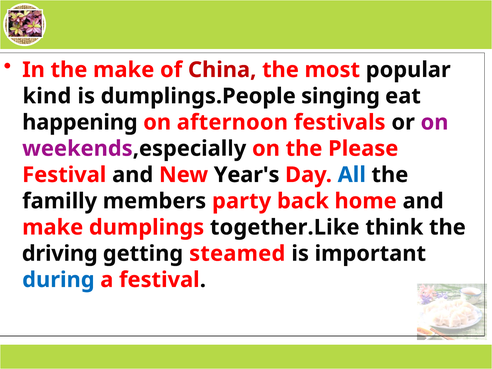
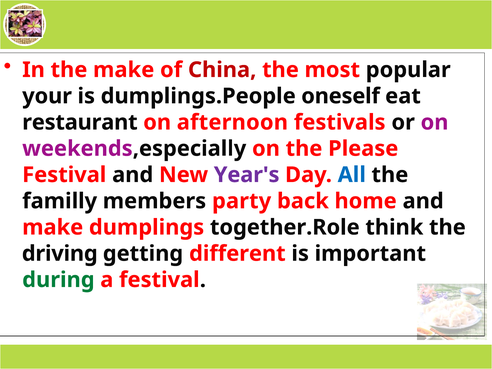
kind: kind -> your
singing: singing -> oneself
happening: happening -> restaurant
Year's colour: black -> purple
together.Like: together.Like -> together.Role
steamed: steamed -> different
during colour: blue -> green
